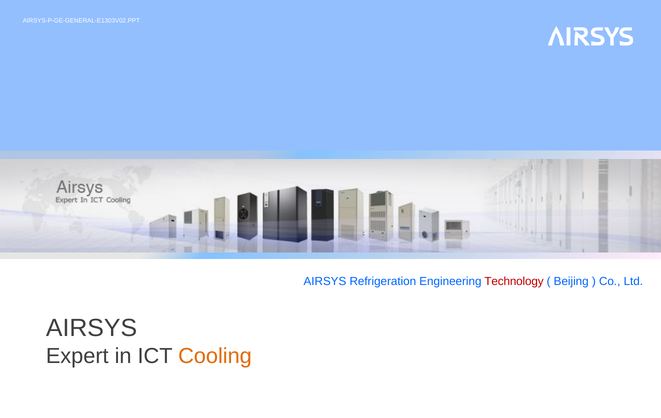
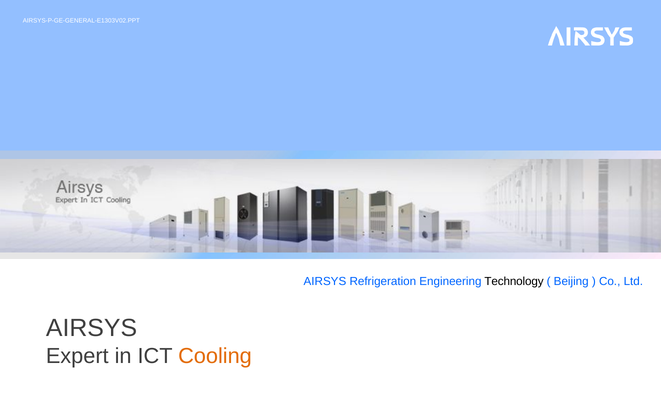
Technology colour: red -> black
